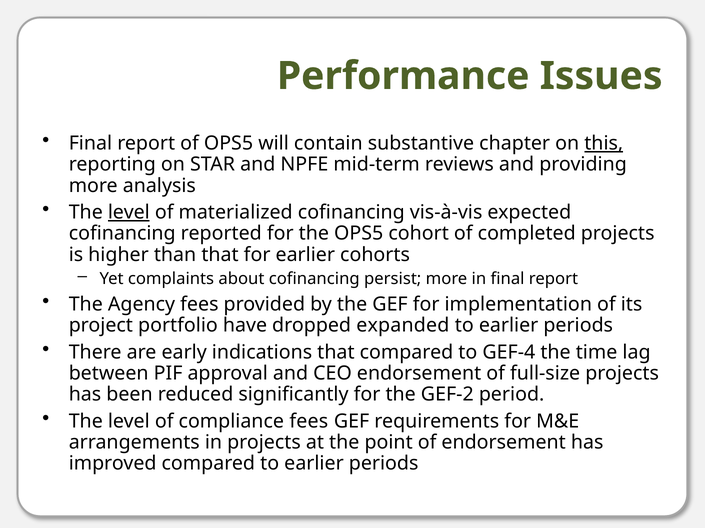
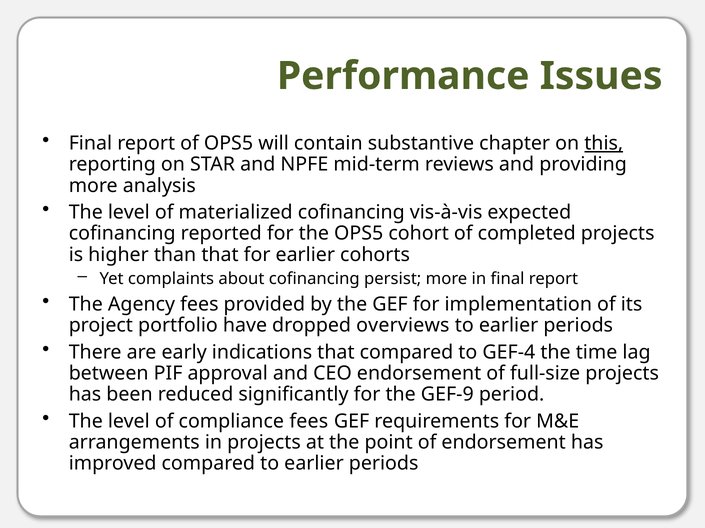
level at (129, 213) underline: present -> none
expanded: expanded -> overviews
GEF-2: GEF-2 -> GEF-9
